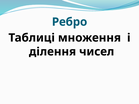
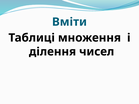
Ребро: Ребро -> Вміти
